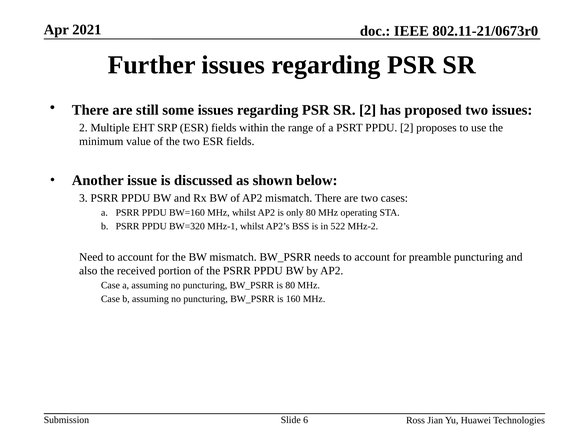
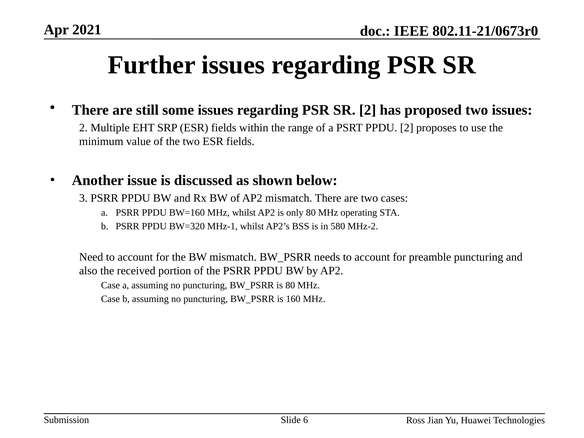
522: 522 -> 580
